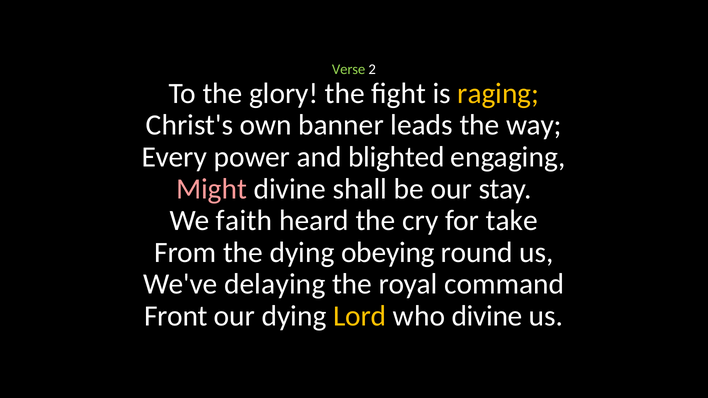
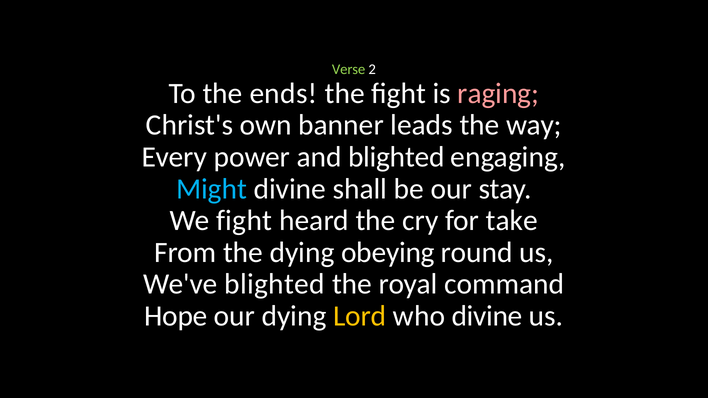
glory: glory -> ends
raging colour: yellow -> pink
Might colour: pink -> light blue
We faith: faith -> fight
We've delaying: delaying -> blighted
Front: Front -> Hope
